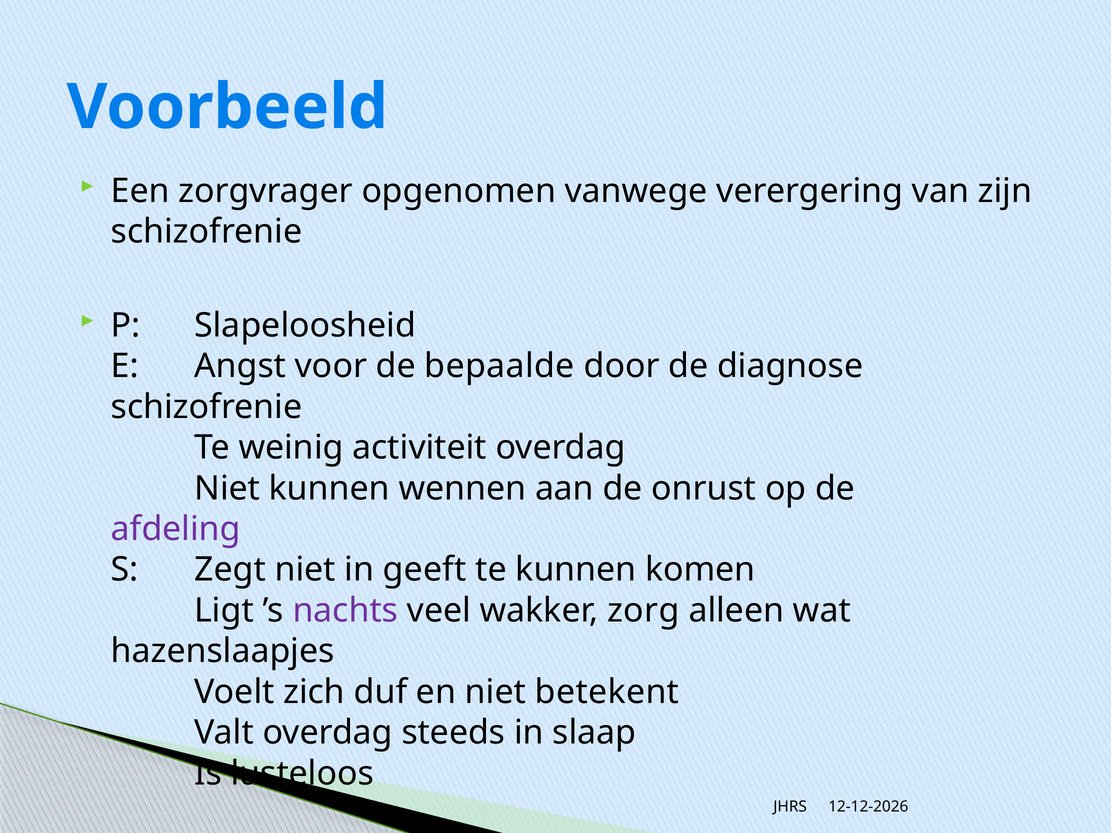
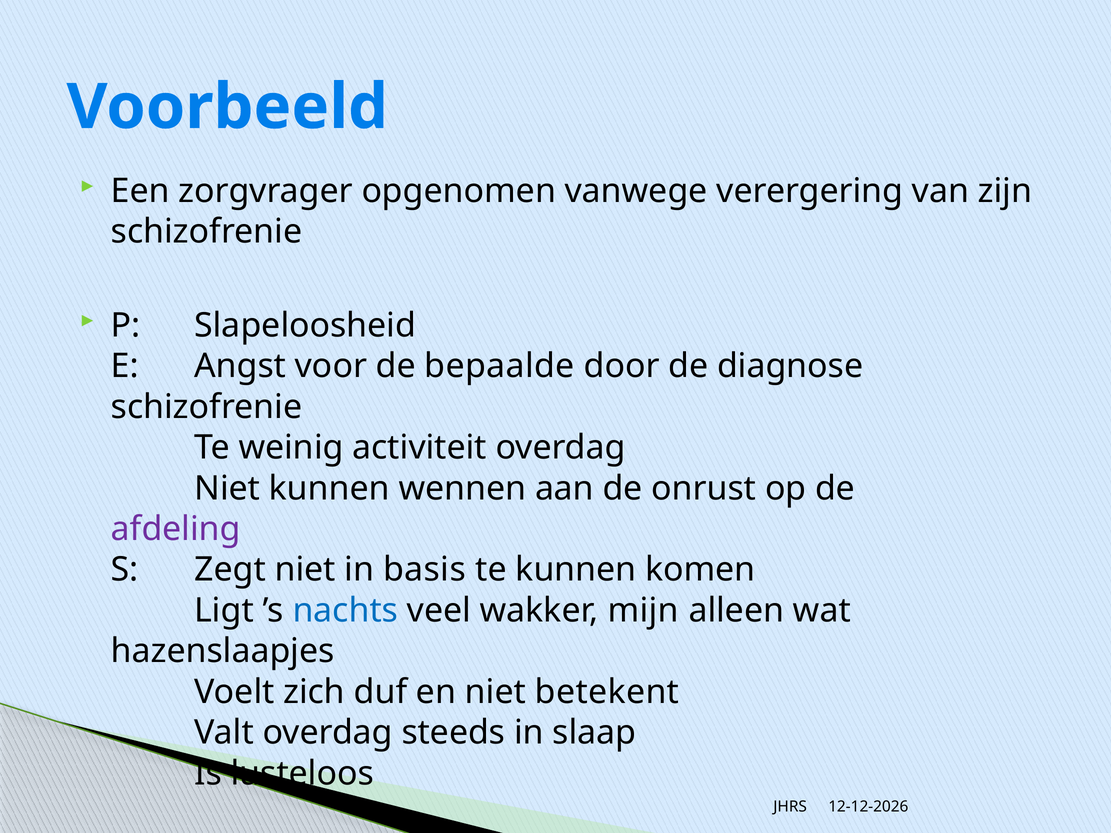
geeft: geeft -> basis
nachts colour: purple -> blue
zorg: zorg -> mijn
